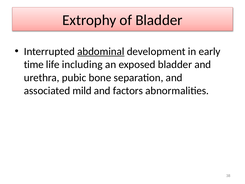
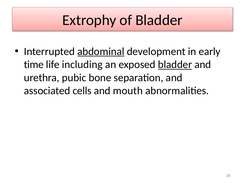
bladder at (175, 64) underline: none -> present
mild: mild -> cells
factors: factors -> mouth
